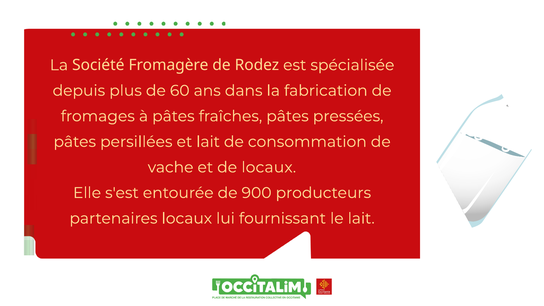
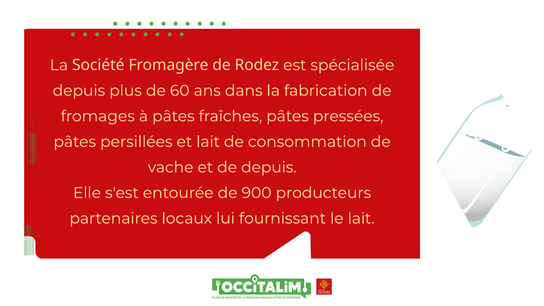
de locaux: locaux -> depuis
